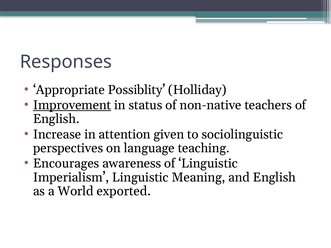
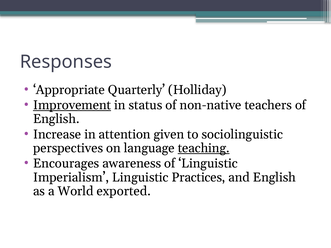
Possiblity: Possiblity -> Quarterly
teaching underline: none -> present
Meaning: Meaning -> Practices
